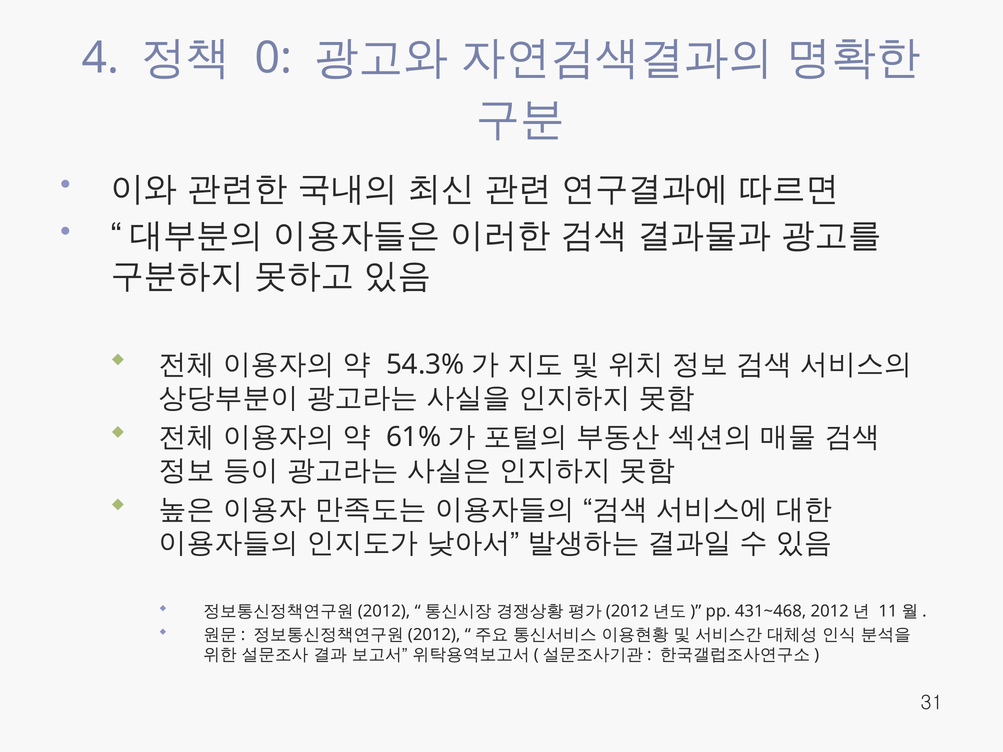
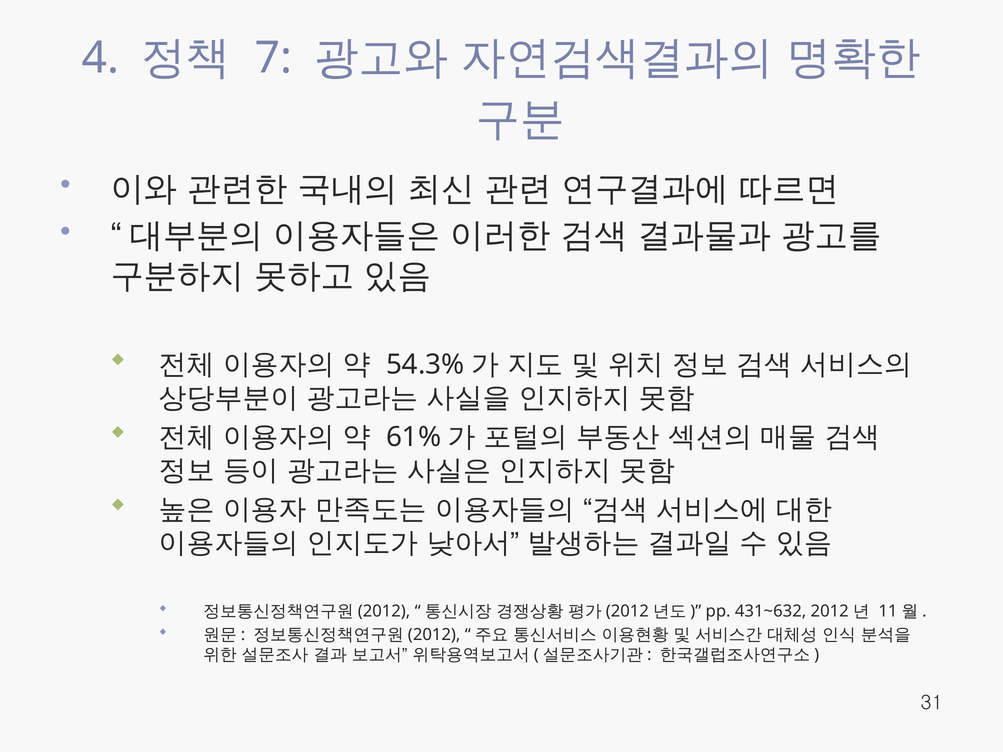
0: 0 -> 7
431~468: 431~468 -> 431~632
